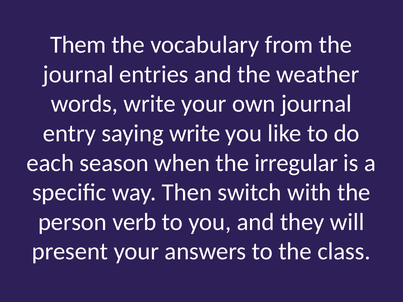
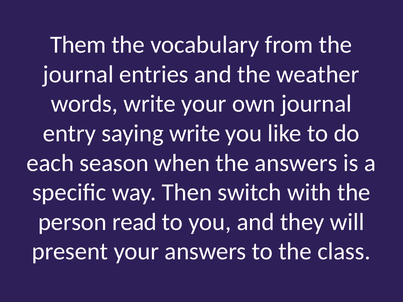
the irregular: irregular -> answers
verb: verb -> read
